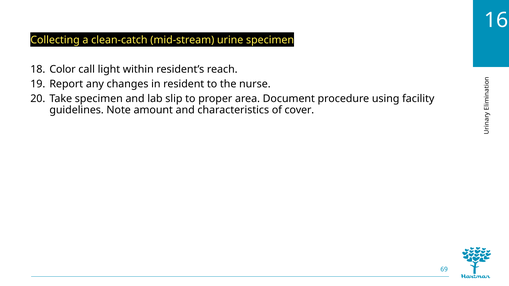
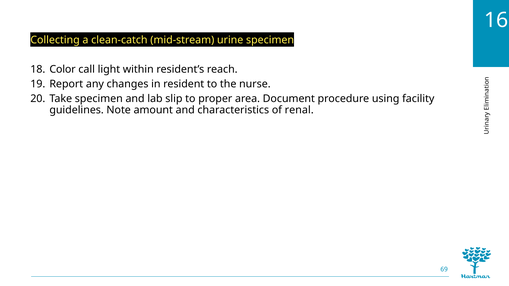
cover: cover -> renal
